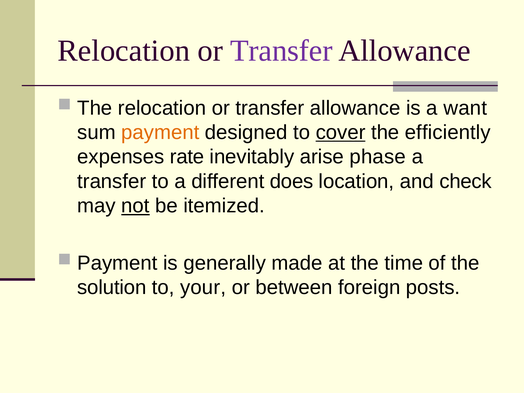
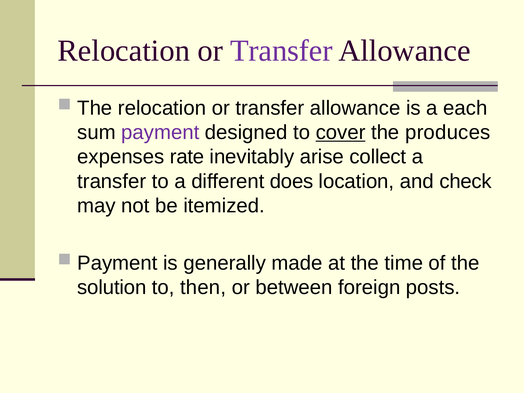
want: want -> each
payment at (160, 132) colour: orange -> purple
efficiently: efficiently -> produces
phase: phase -> collect
not underline: present -> none
your: your -> then
